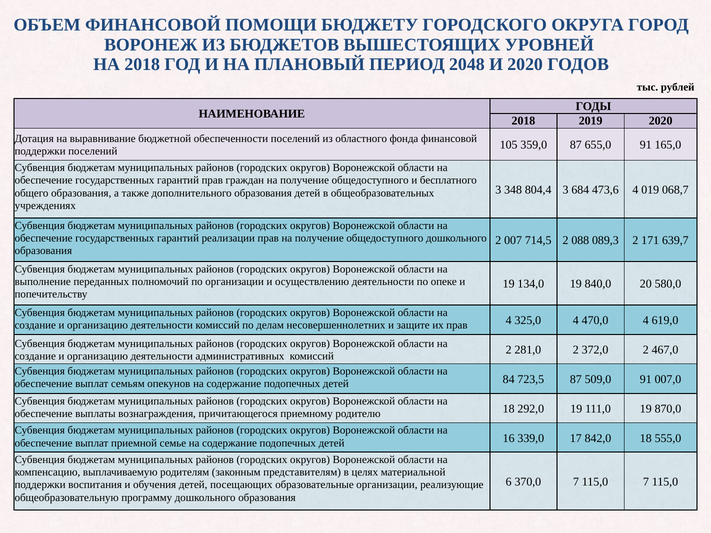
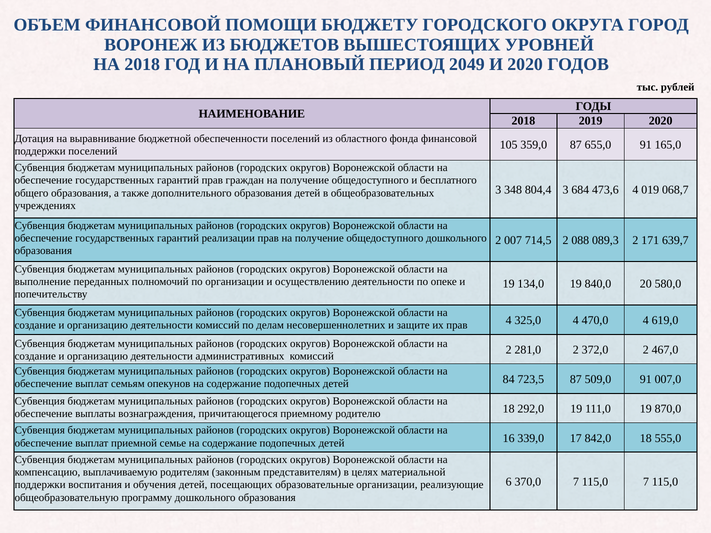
2048: 2048 -> 2049
